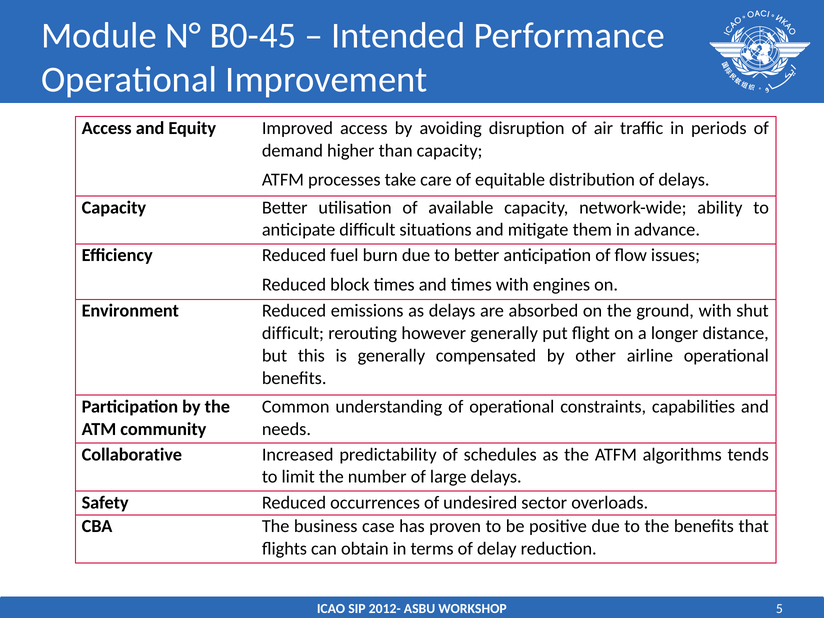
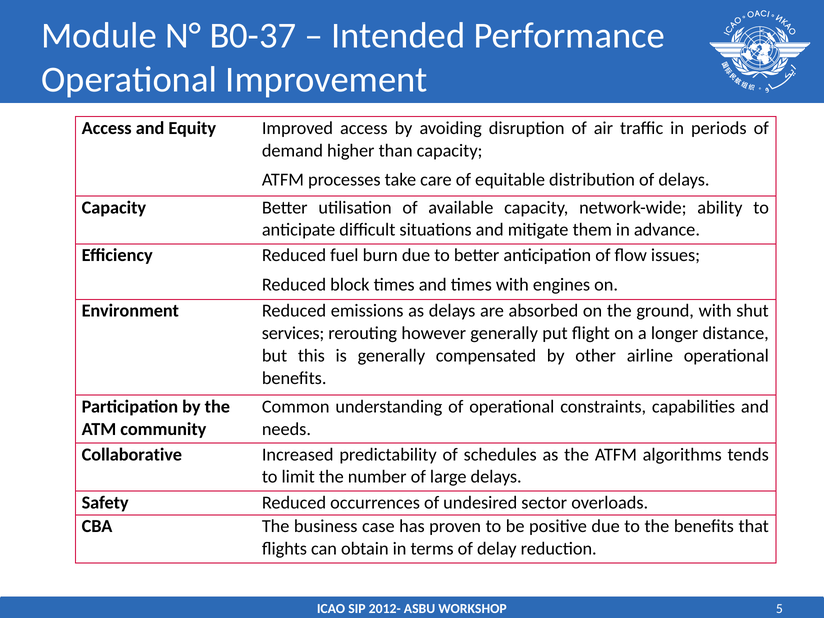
B0-45: B0-45 -> B0-37
difficult at (293, 333): difficult -> services
